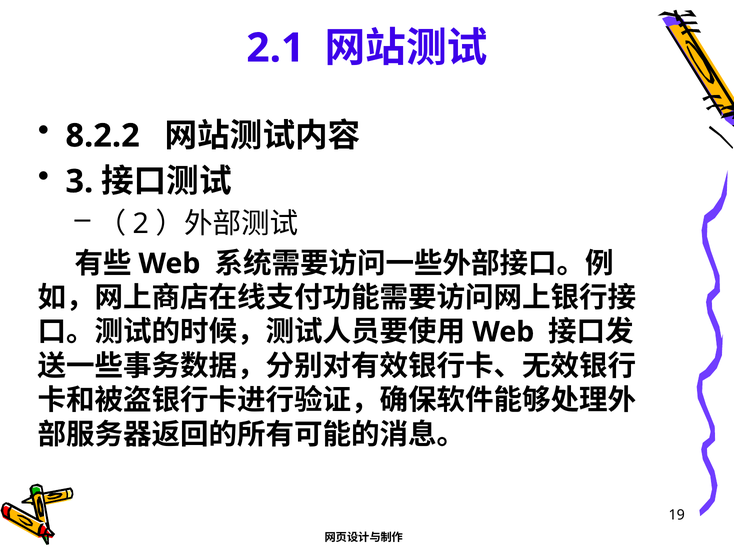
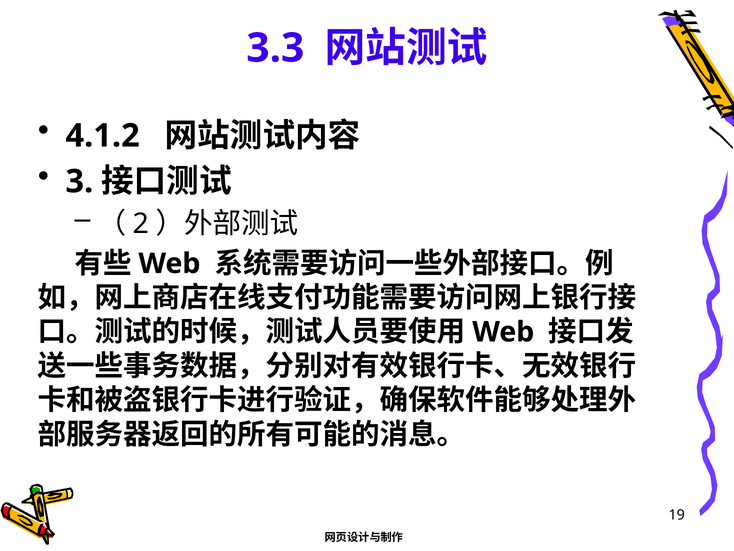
2.1: 2.1 -> 3.3
8.2.2: 8.2.2 -> 4.1.2
